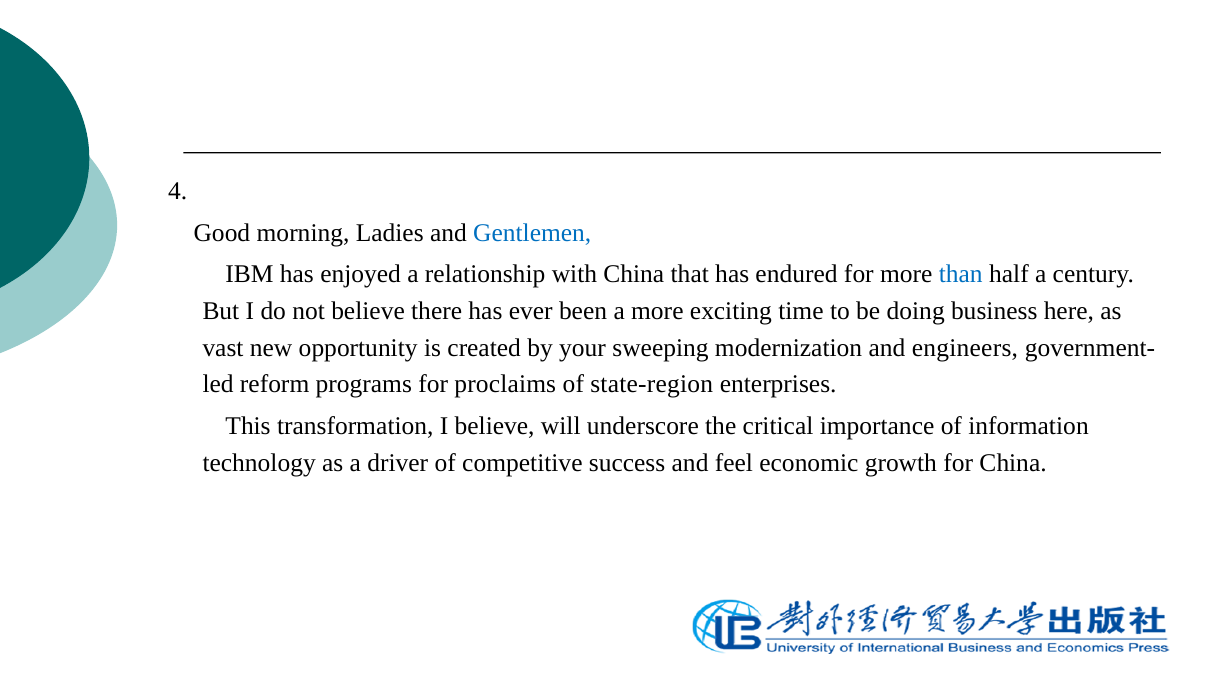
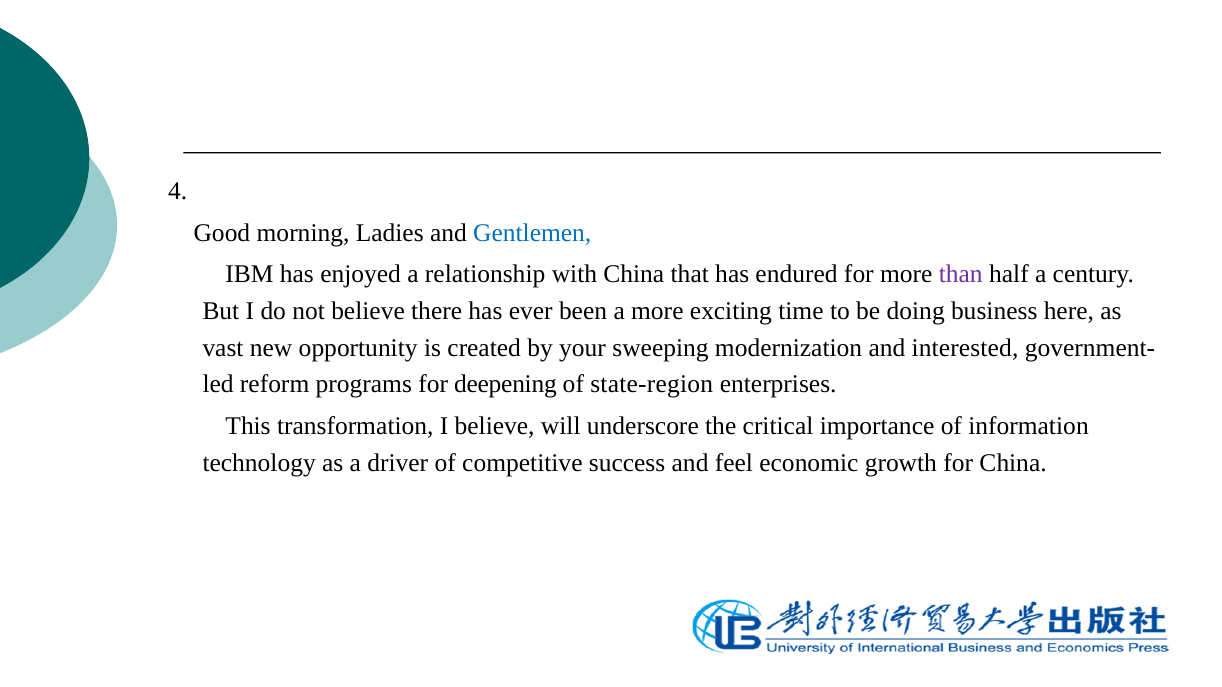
than colour: blue -> purple
engineers: engineers -> interested
proclaims: proclaims -> deepening
